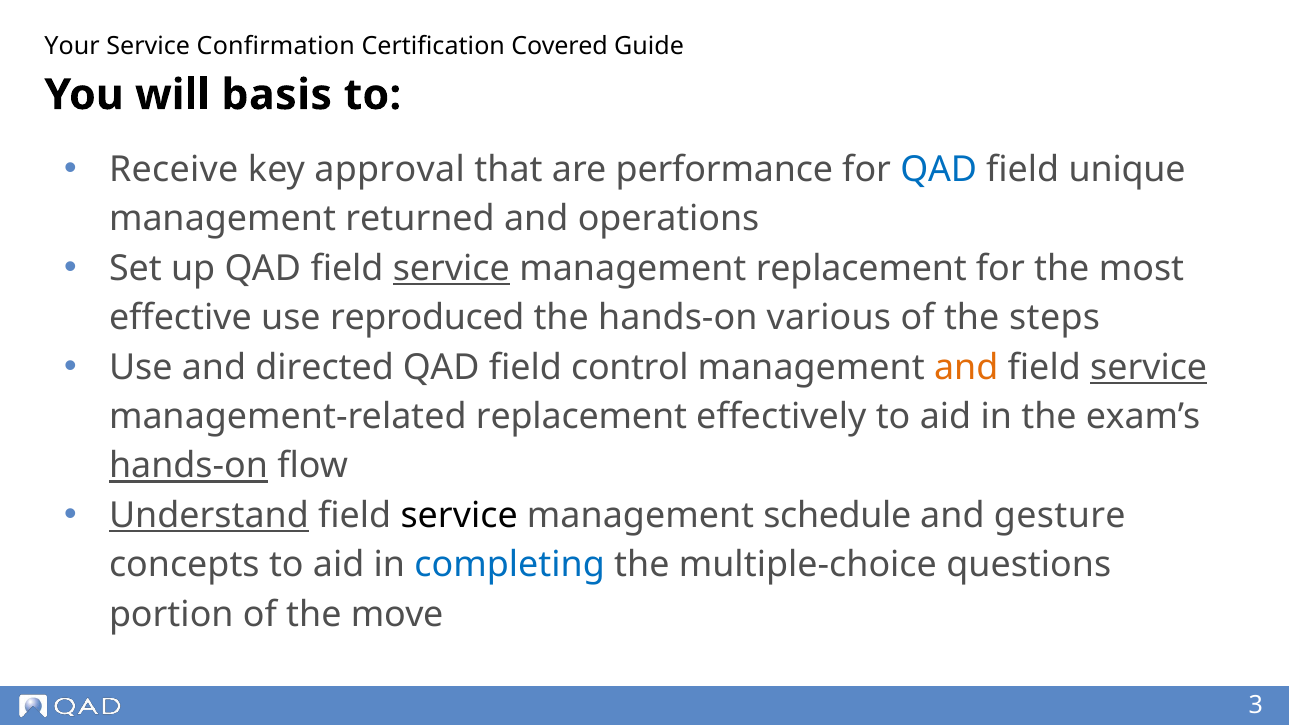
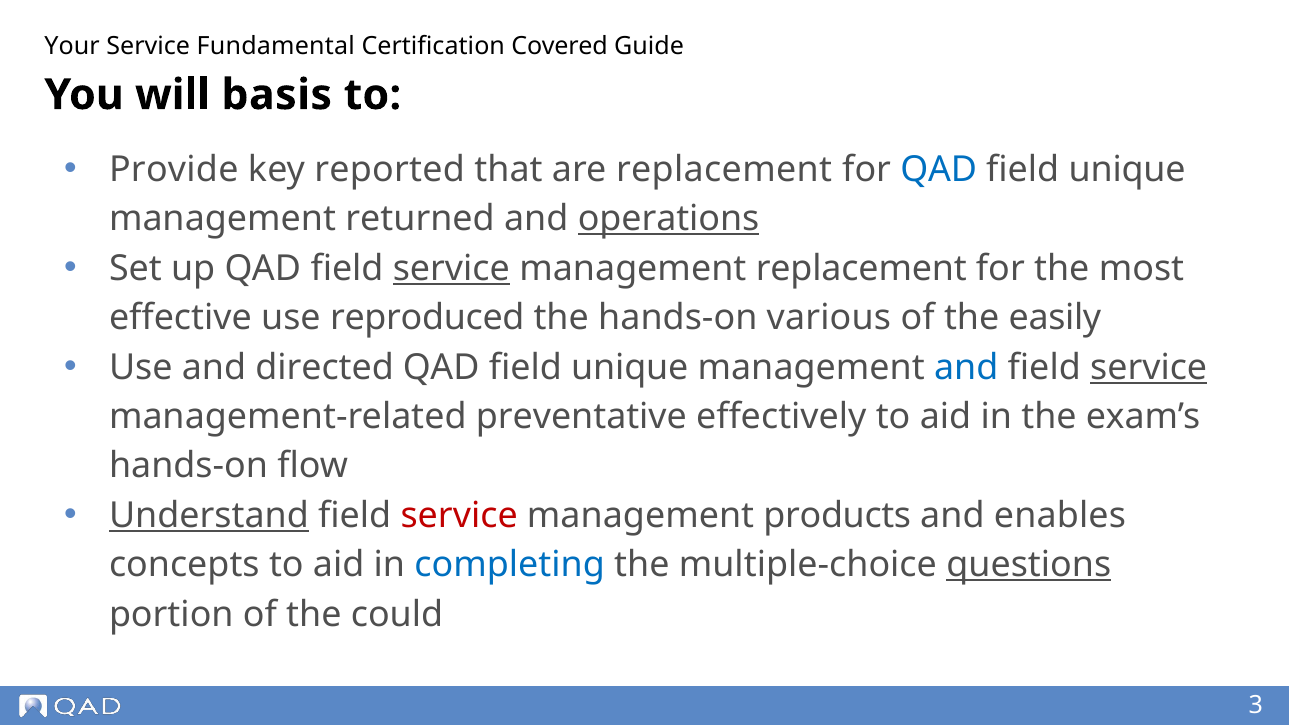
Confirmation: Confirmation -> Fundamental
Receive: Receive -> Provide
approval: approval -> reported
are performance: performance -> replacement
operations underline: none -> present
steps: steps -> easily
control at (630, 367): control -> unique
and at (966, 367) colour: orange -> blue
management-related replacement: replacement -> preventative
hands-on at (189, 466) underline: present -> none
service at (459, 516) colour: black -> red
schedule: schedule -> products
gesture: gesture -> enables
questions underline: none -> present
move: move -> could
